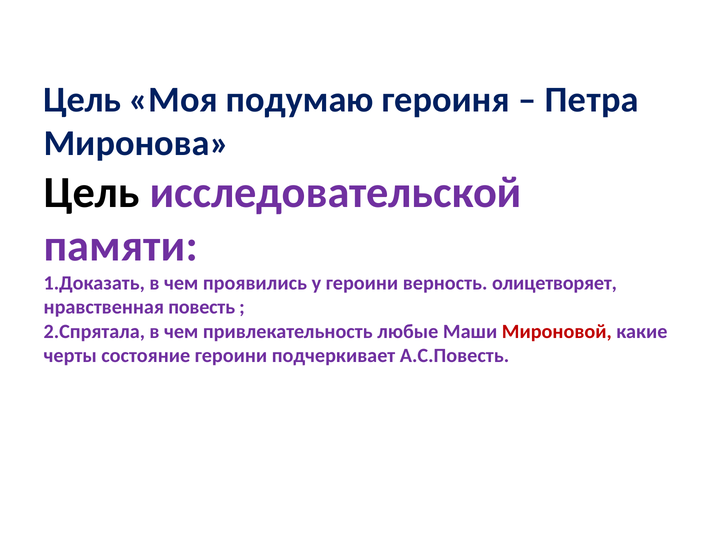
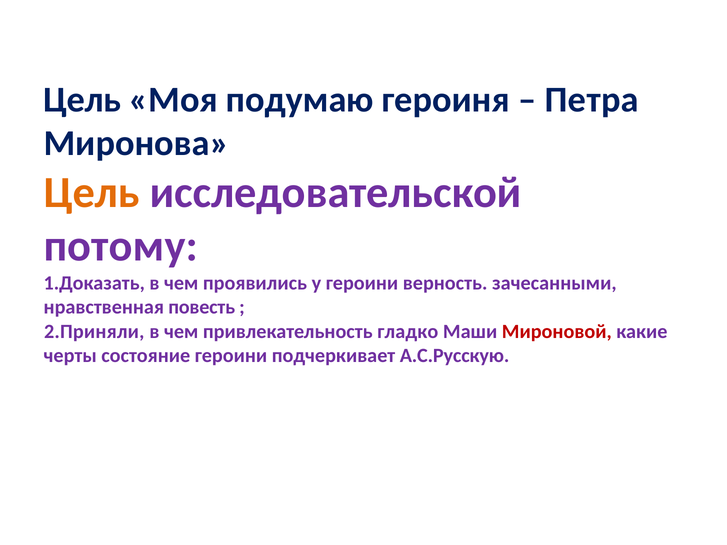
Цель at (92, 193) colour: black -> orange
памяти: памяти -> потому
олицетворяет: олицетворяет -> зачесанными
2.Спрятала: 2.Спрятала -> 2.Приняли
любые: любые -> гладко
А.С.Повесть: А.С.Повесть -> А.С.Русскую
